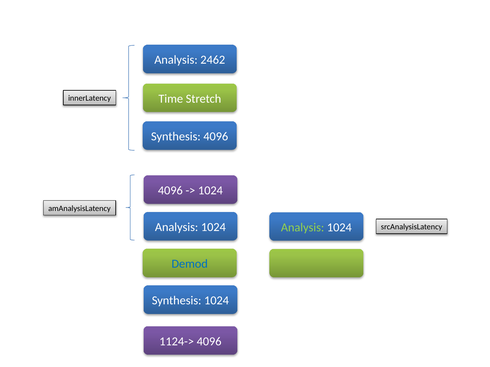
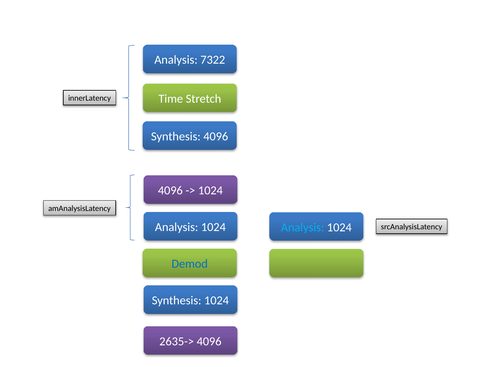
2462: 2462 -> 7322
Analysis at (303, 228) colour: light green -> light blue
1124->: 1124-> -> 2635->
